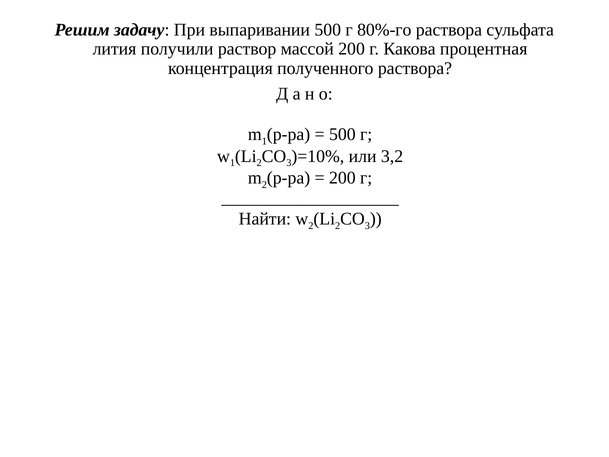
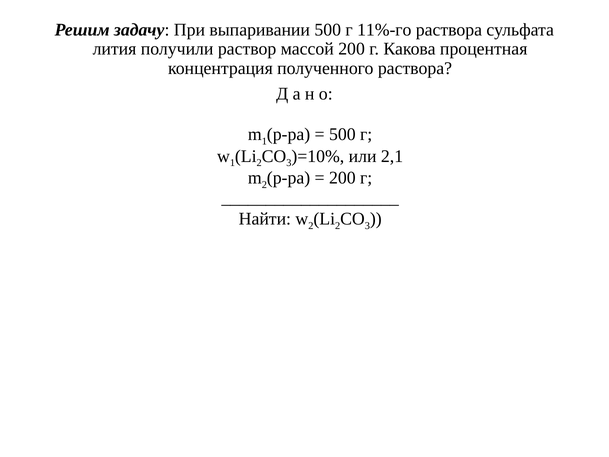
80%-го: 80%-го -> 11%-го
3,2: 3,2 -> 2,1
